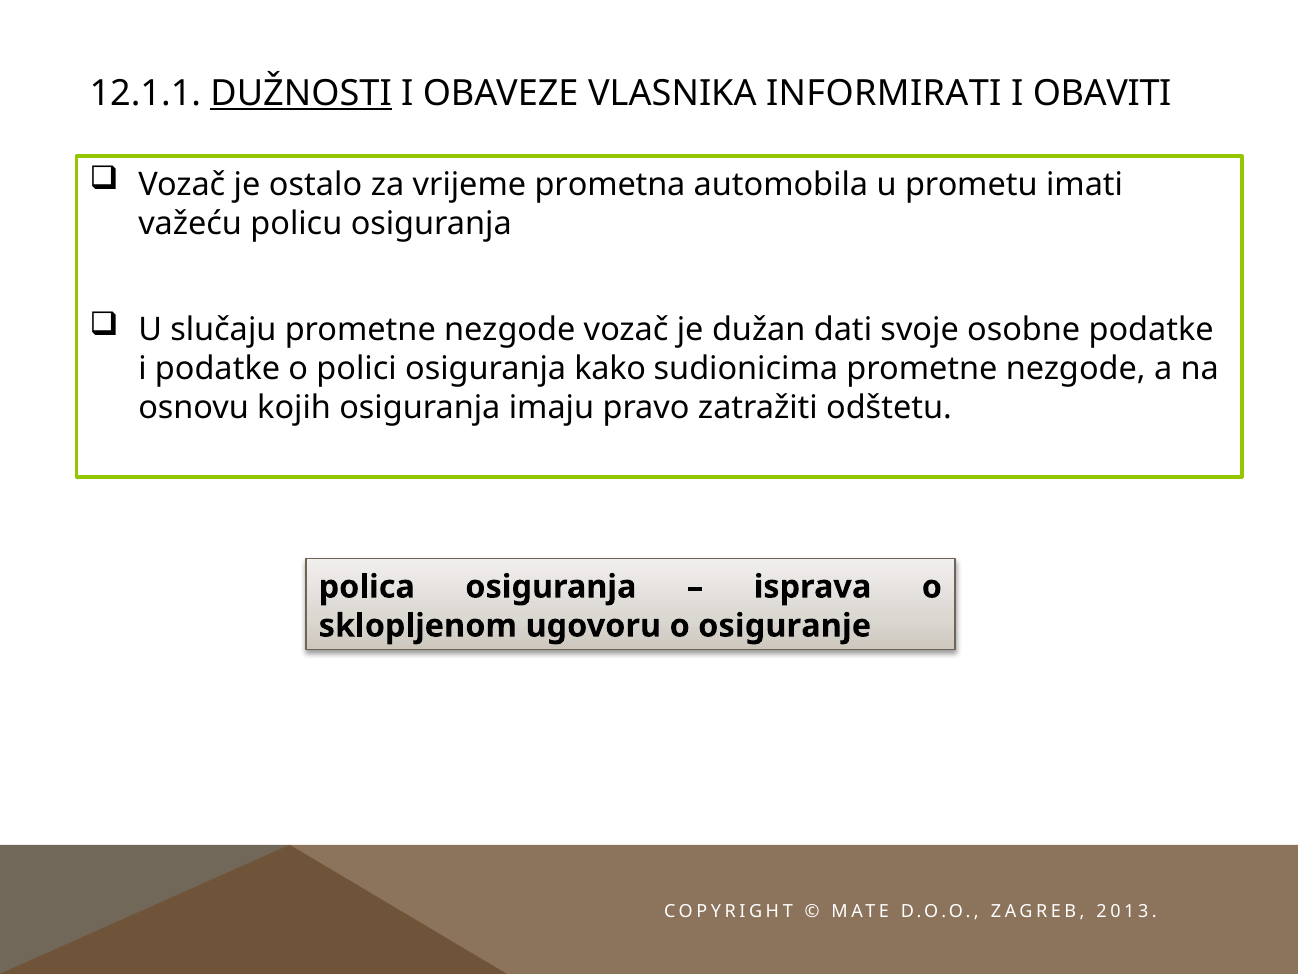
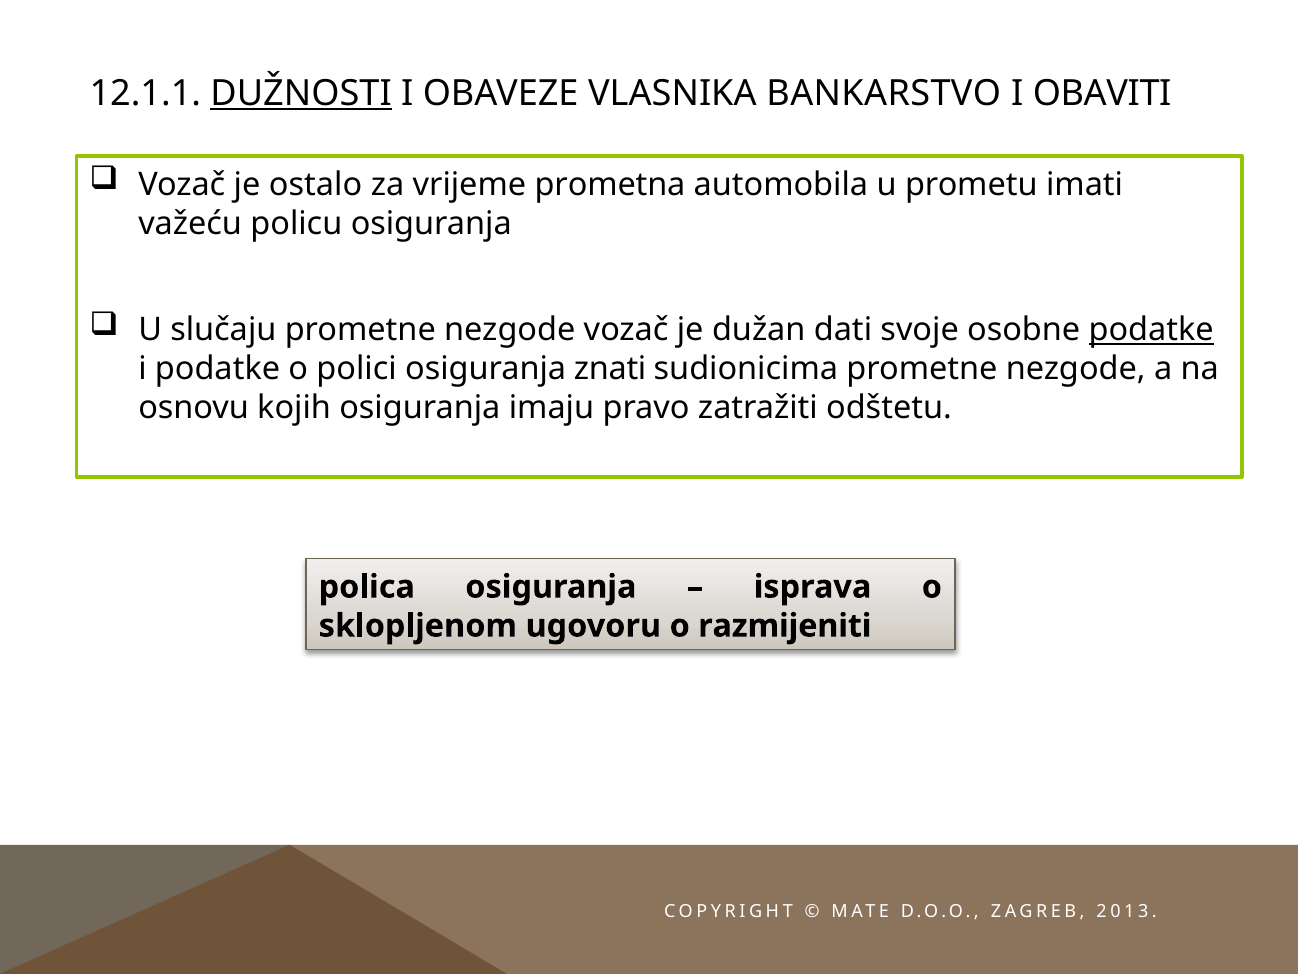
INFORMIRATI: INFORMIRATI -> BANKARSTVO
podatke at (1151, 330) underline: none -> present
kako: kako -> znati
osiguranje: osiguranje -> razmijeniti
